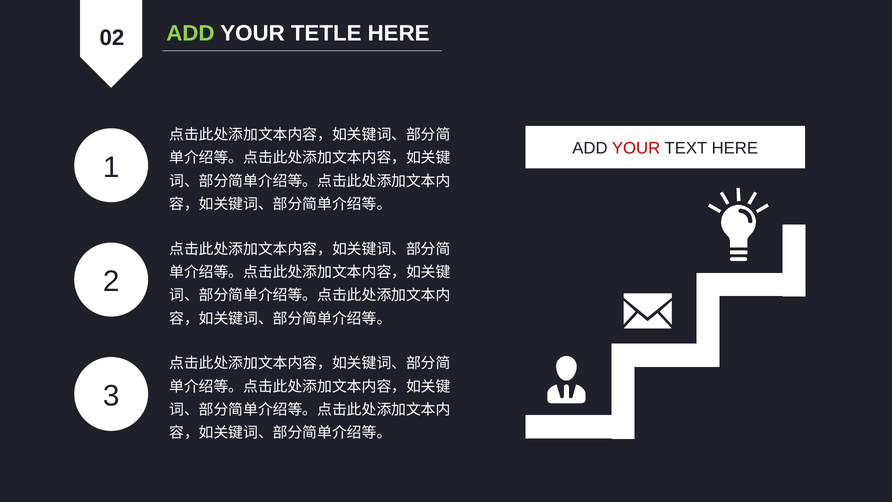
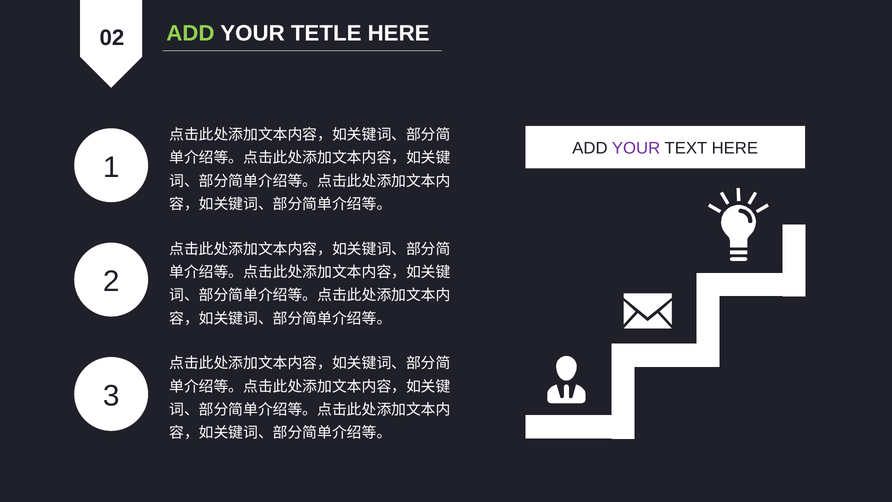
YOUR at (636, 148) colour: red -> purple
